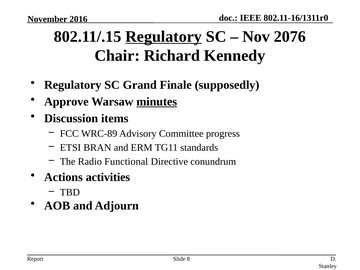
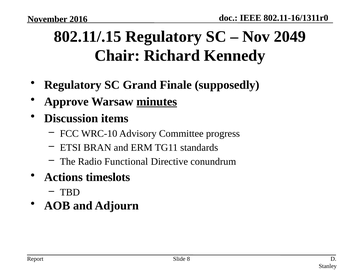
Regulatory at (164, 37) underline: present -> none
2076: 2076 -> 2049
WRC-89: WRC-89 -> WRC-10
activities: activities -> timeslots
